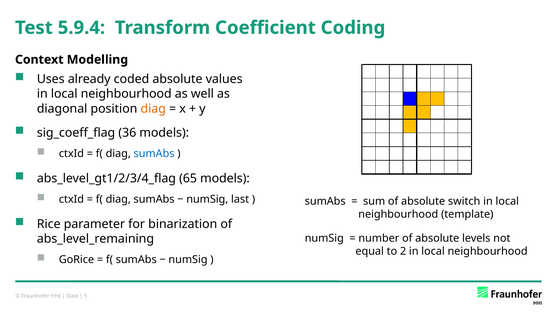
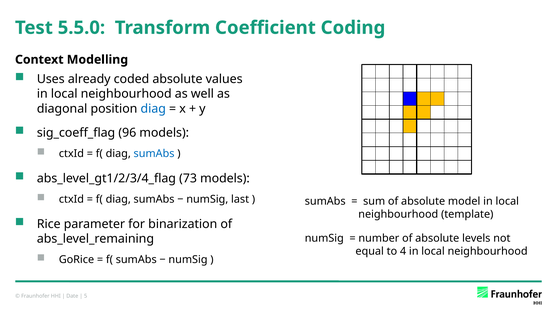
5.9.4: 5.9.4 -> 5.5.0
diag at (153, 109) colour: orange -> blue
36: 36 -> 96
65: 65 -> 73
switch: switch -> model
2: 2 -> 4
